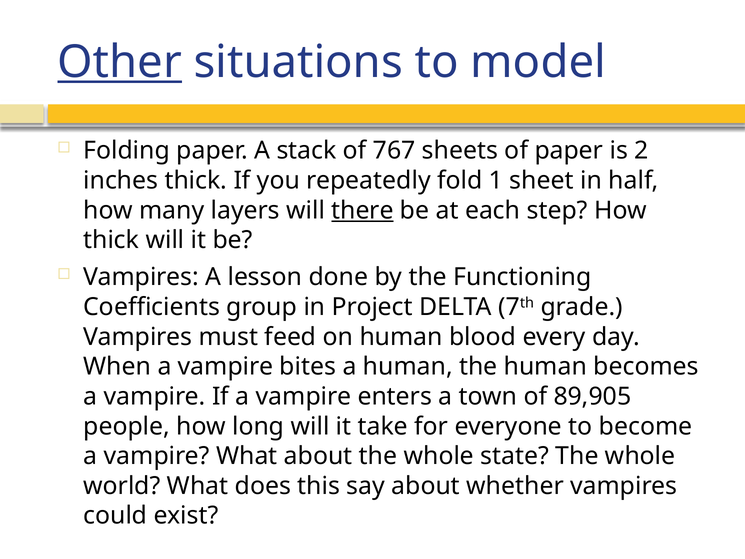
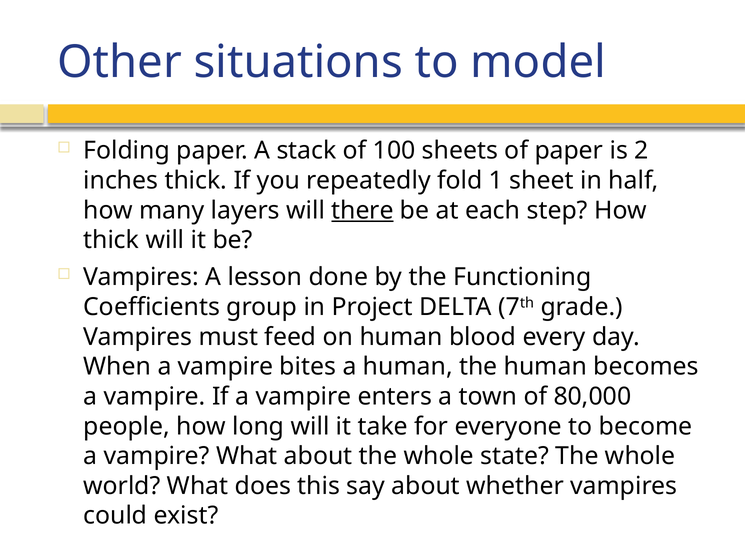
Other underline: present -> none
767: 767 -> 100
89,905: 89,905 -> 80,000
